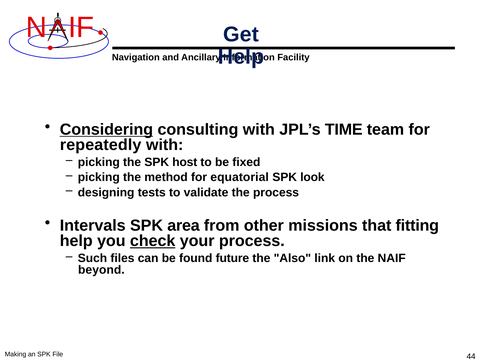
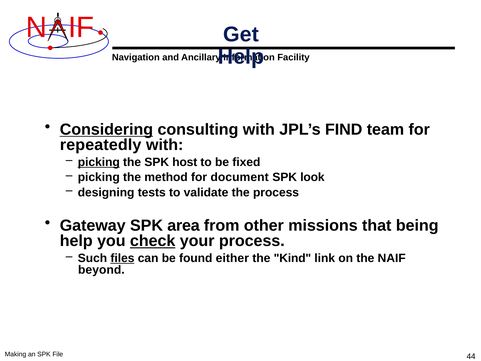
TIME: TIME -> FIND
picking at (99, 162) underline: none -> present
equatorial: equatorial -> document
Intervals: Intervals -> Gateway
fitting: fitting -> being
files underline: none -> present
future: future -> either
Also: Also -> Kind
